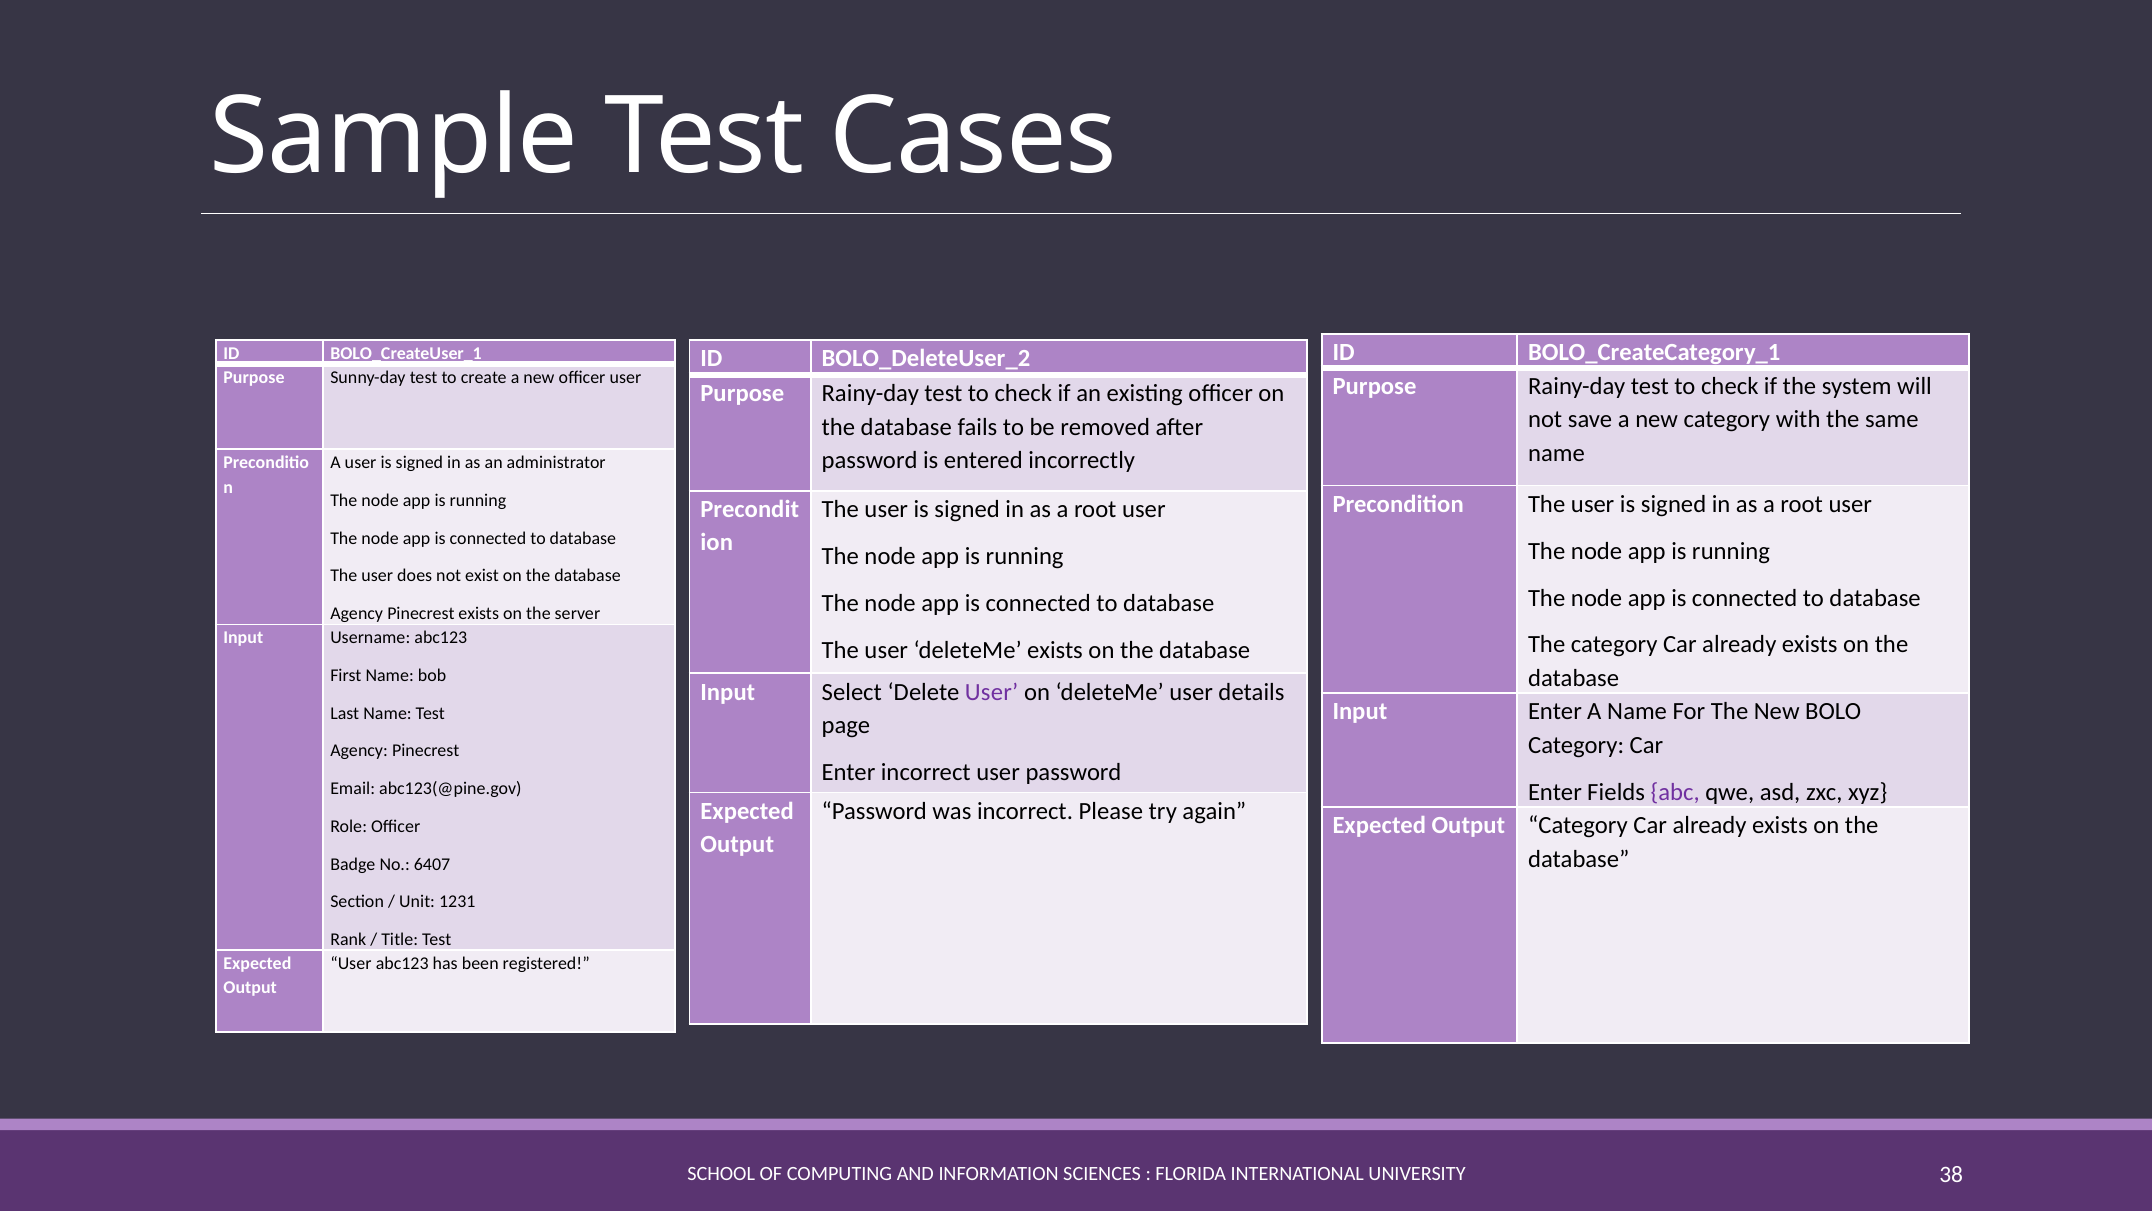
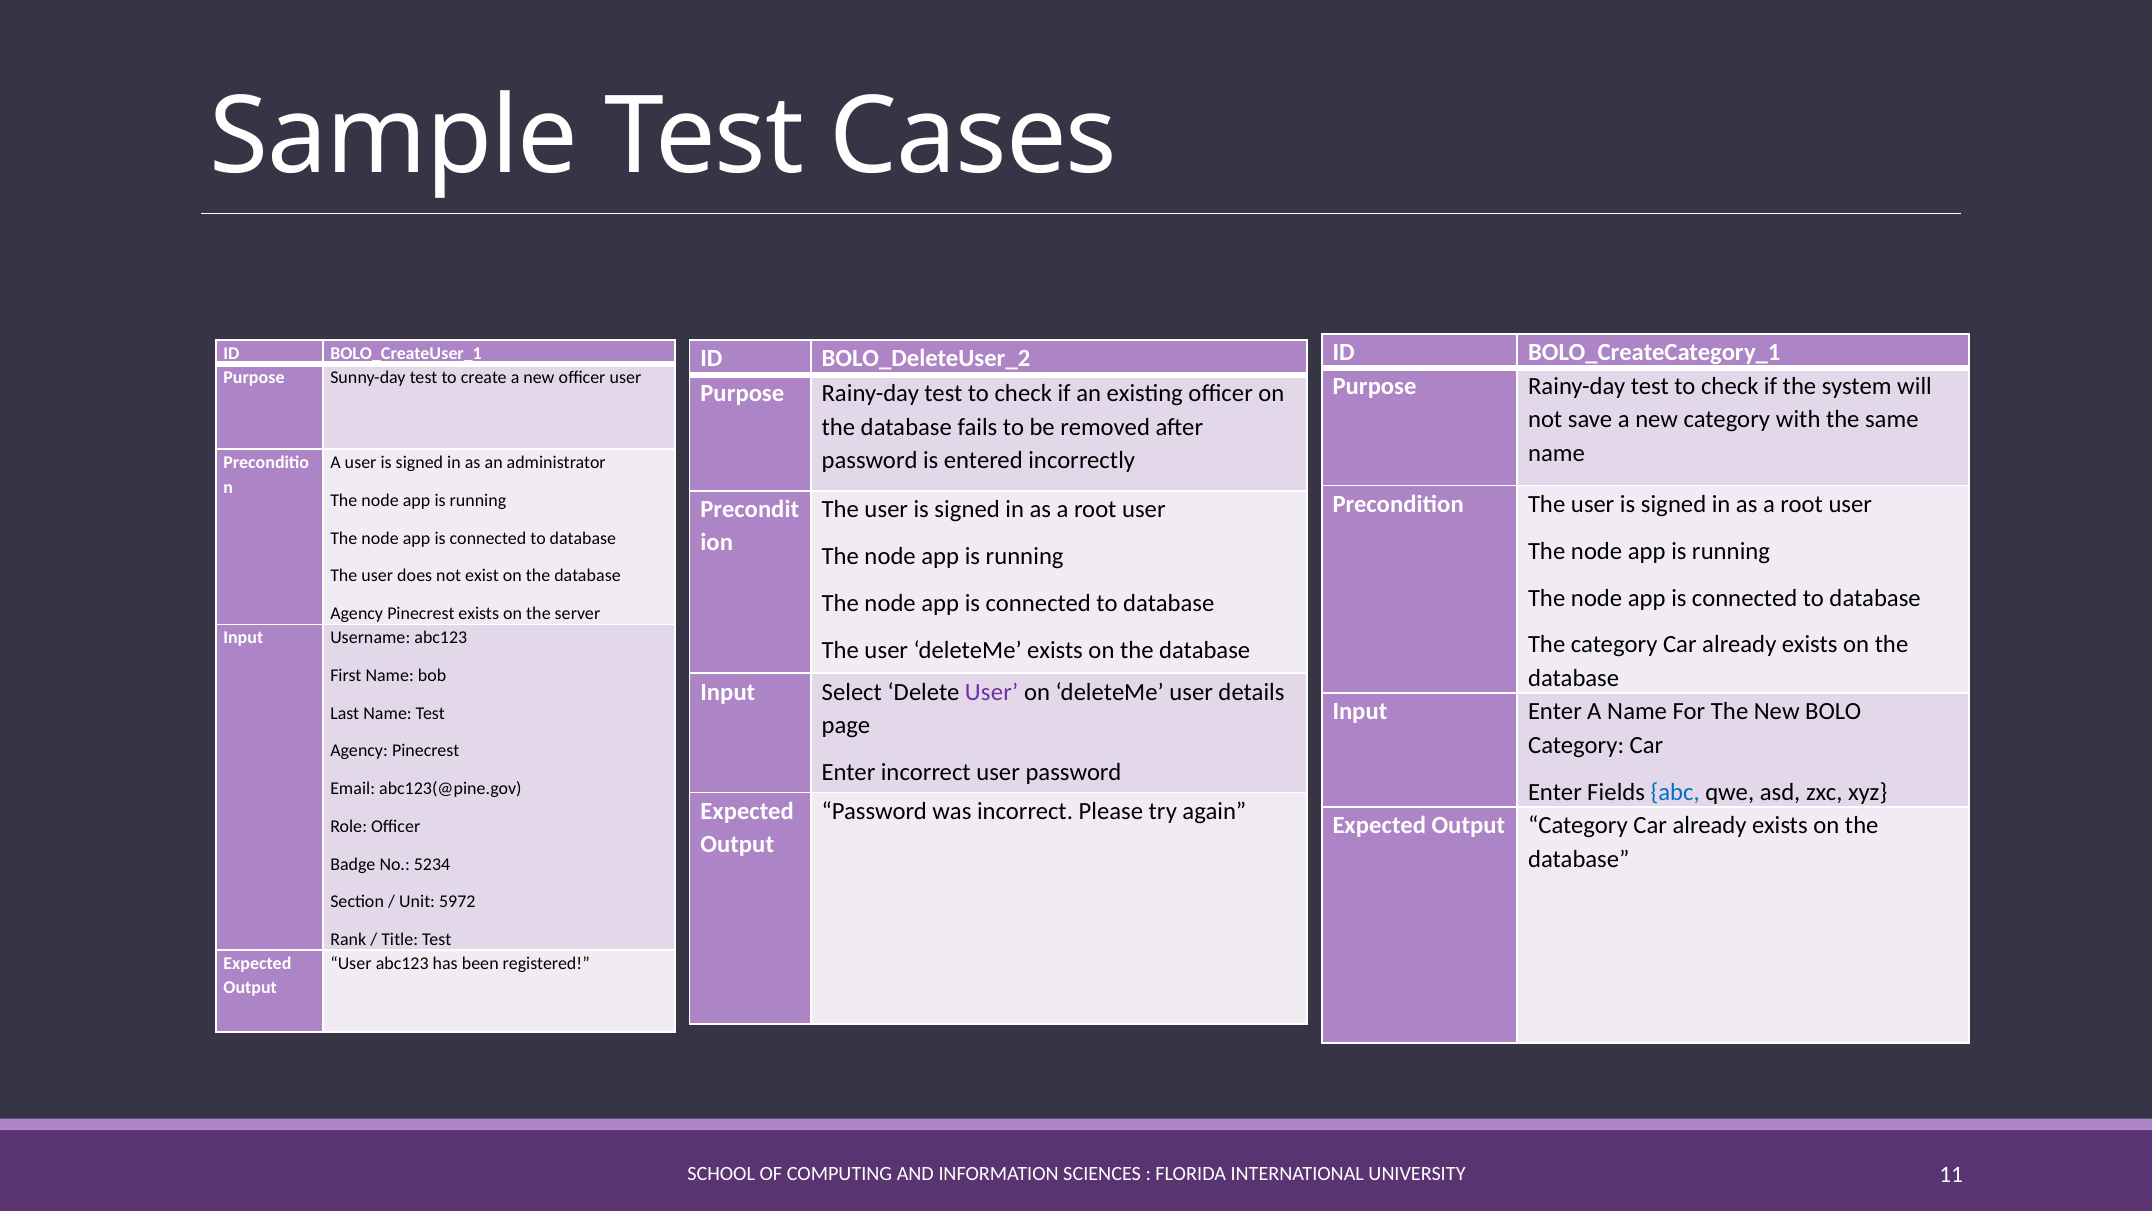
abc colour: purple -> blue
6407: 6407 -> 5234
1231: 1231 -> 5972
38: 38 -> 11
